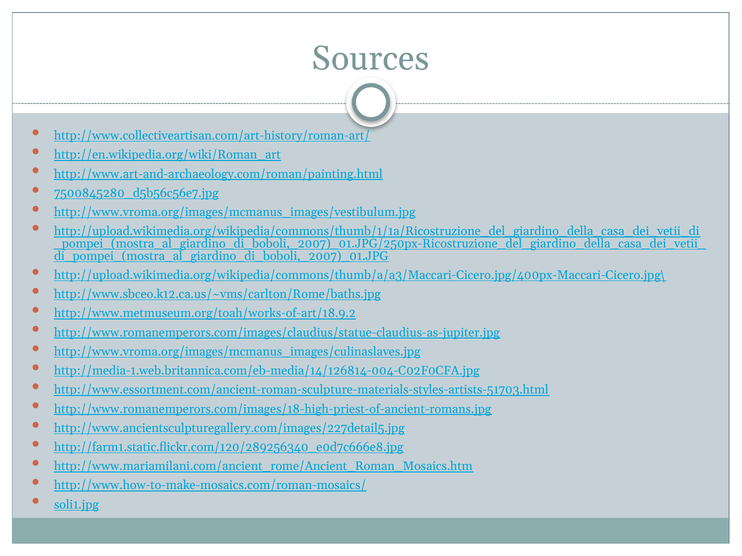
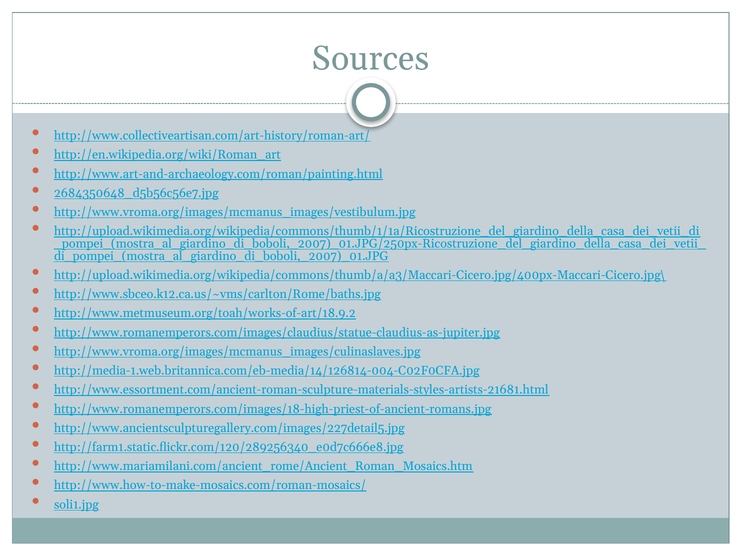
7500845280_d5b56c56e7.jpg: 7500845280_d5b56c56e7.jpg -> 2684350648_d5b56c56e7.jpg
http://www.essortment.com/ancient-roman-sculpture-materials-styles-artists-51703.html: http://www.essortment.com/ancient-roman-sculpture-materials-styles-artists-51703.html -> http://www.essortment.com/ancient-roman-sculpture-materials-styles-artists-21681.html
